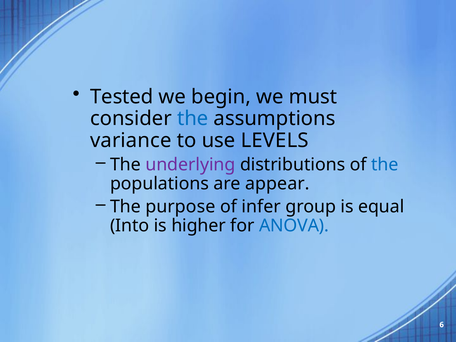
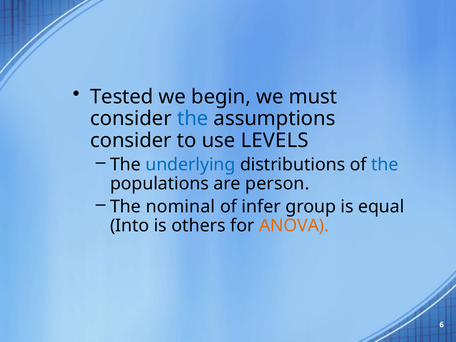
variance at (131, 141): variance -> consider
underlying colour: purple -> blue
appear: appear -> person
purpose: purpose -> nominal
higher: higher -> others
ANOVA colour: blue -> orange
